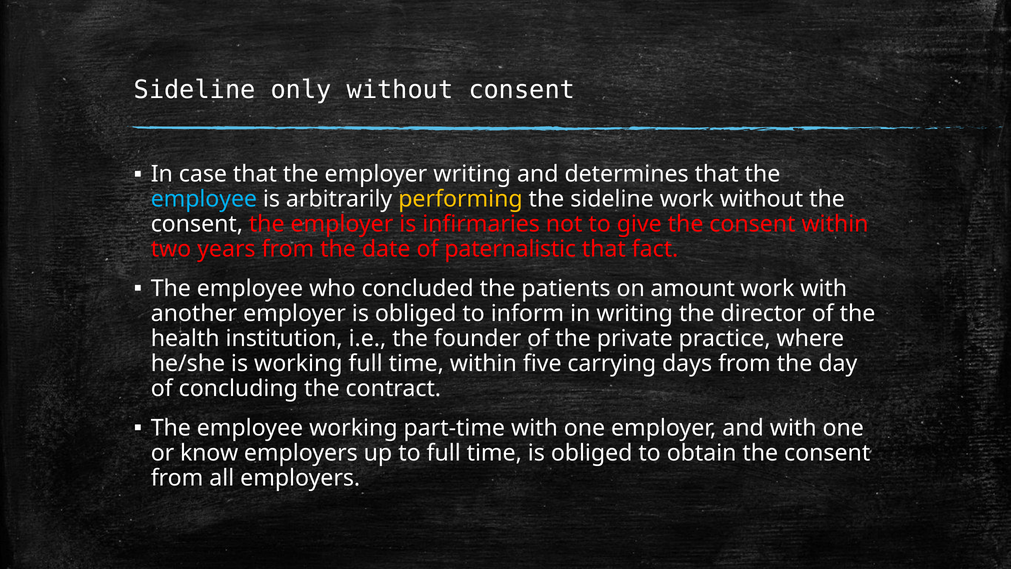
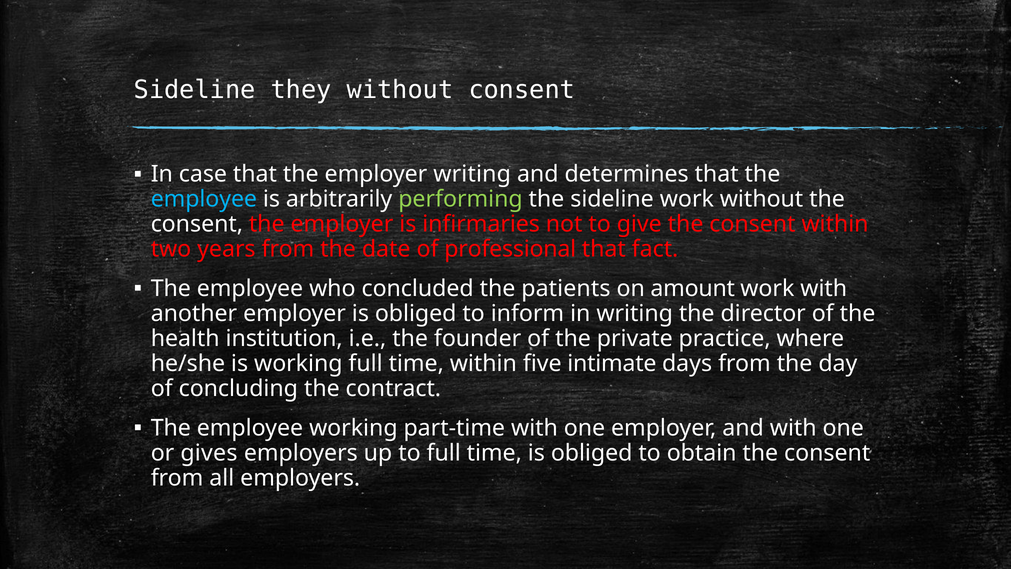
only: only -> they
performing colour: yellow -> light green
paternalistic: paternalistic -> professional
carrying: carrying -> intimate
know: know -> gives
